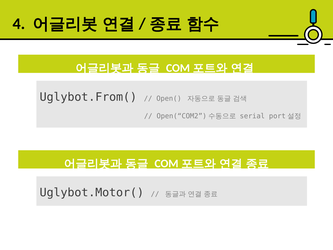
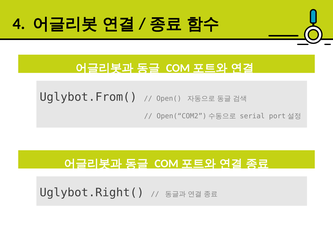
Uglybot.Motor(: Uglybot.Motor( -> Uglybot.Right(
